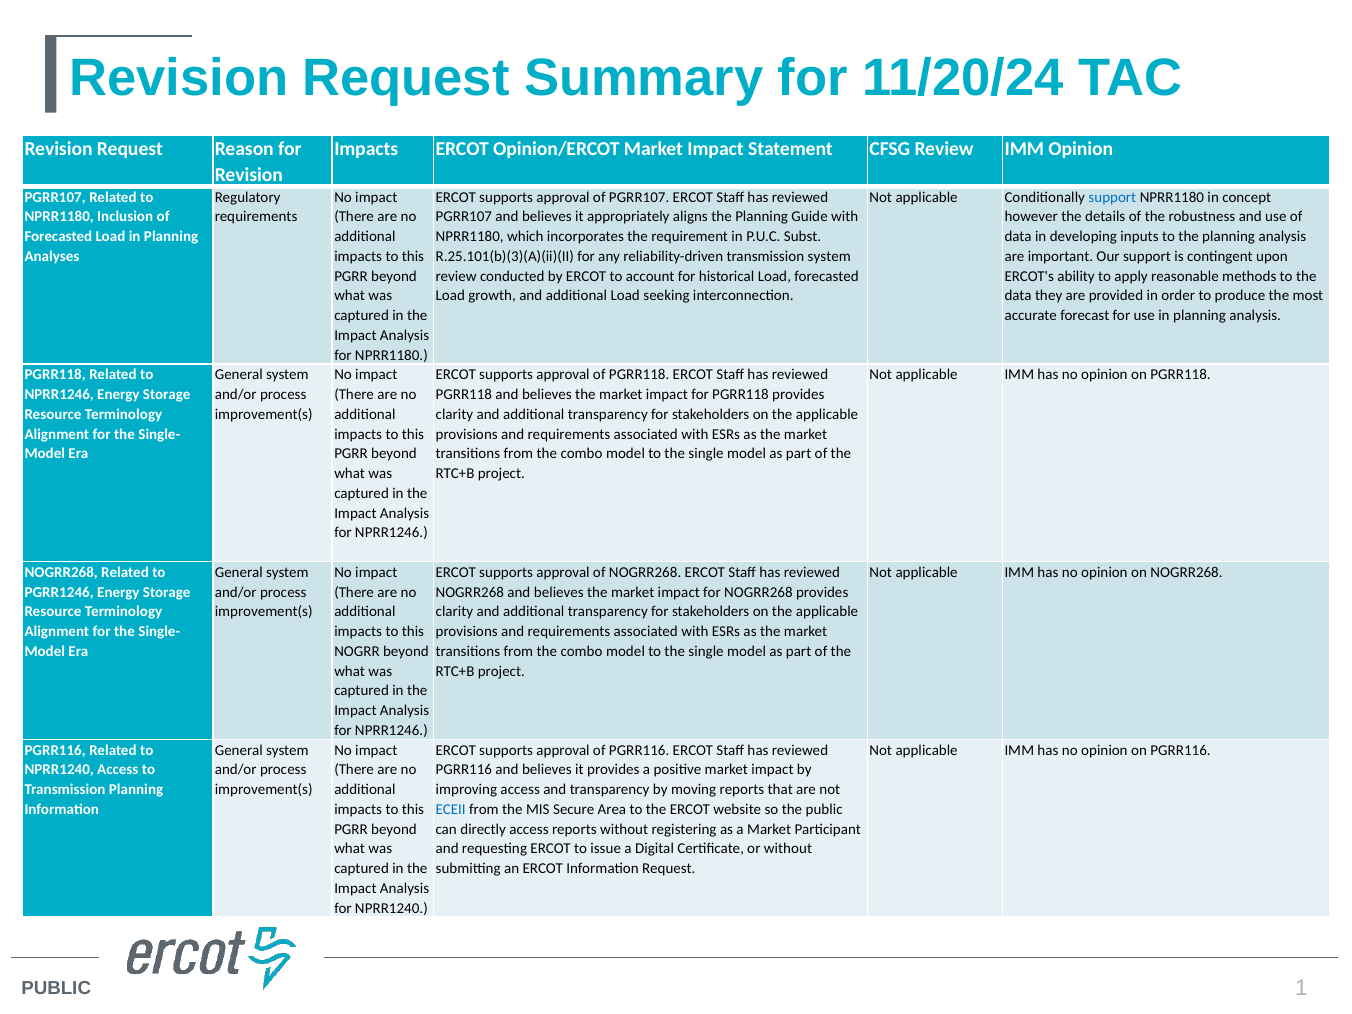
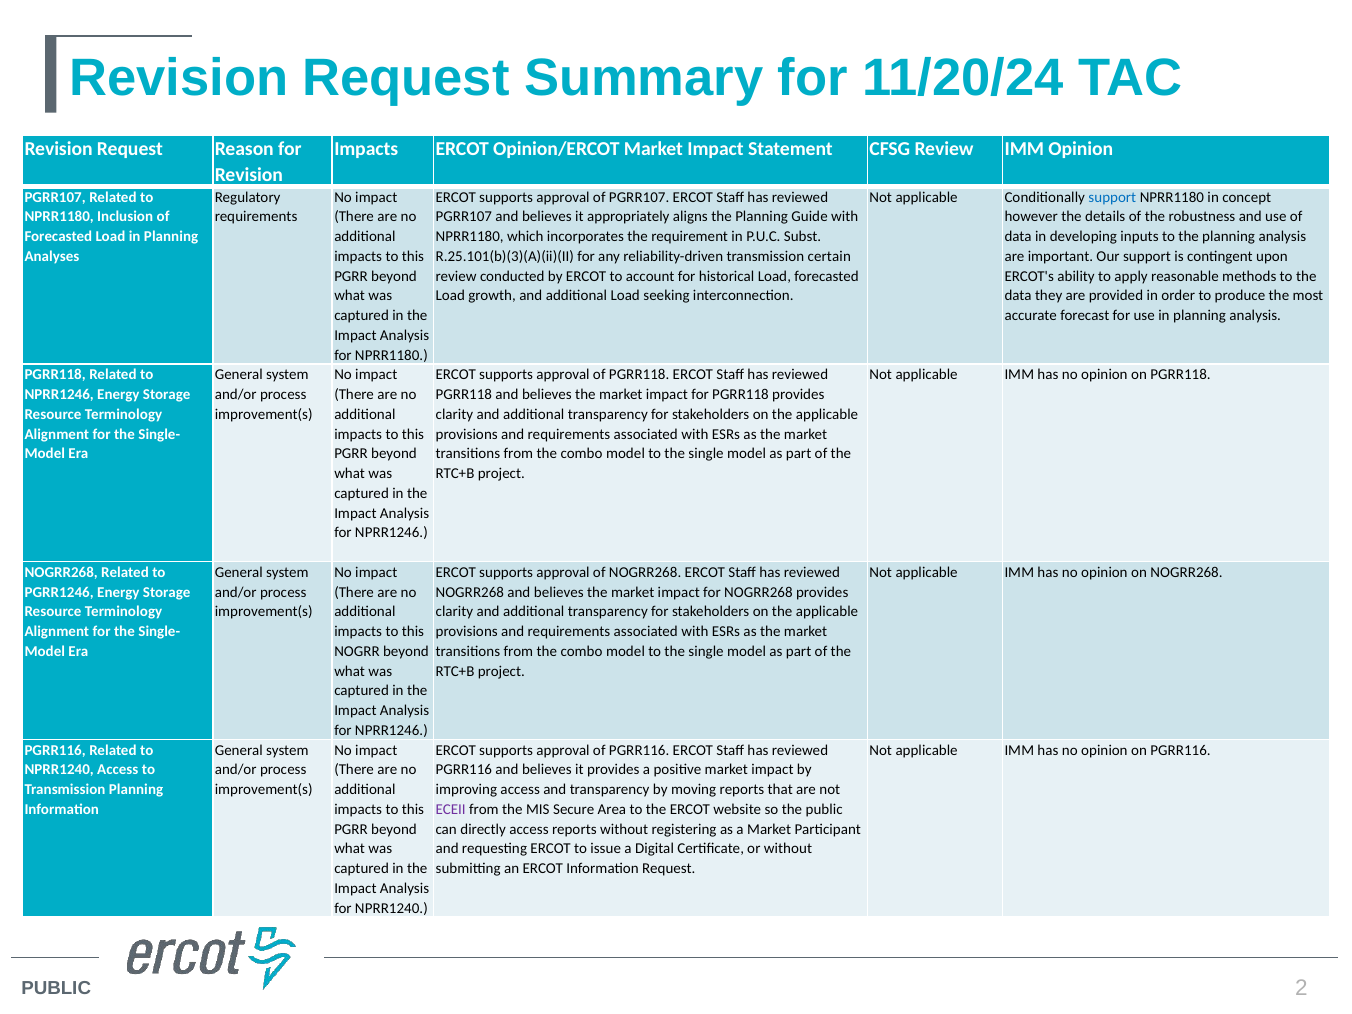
transmission system: system -> certain
ECEII colour: blue -> purple
1: 1 -> 2
